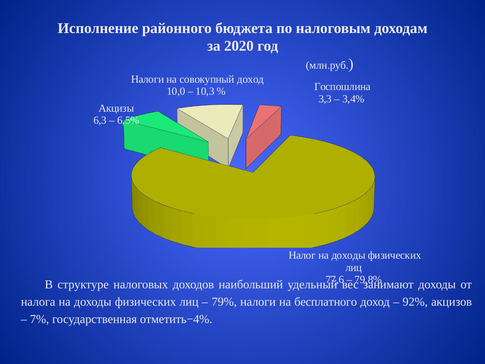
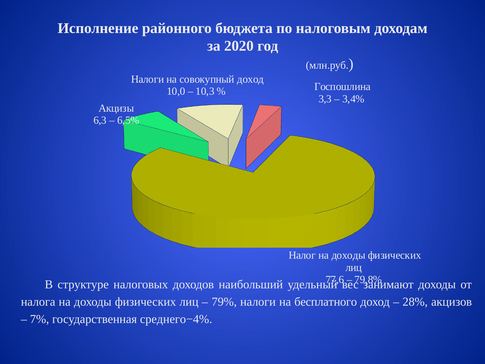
92%: 92% -> 28%
отметить−4%: отметить−4% -> среднего−4%
